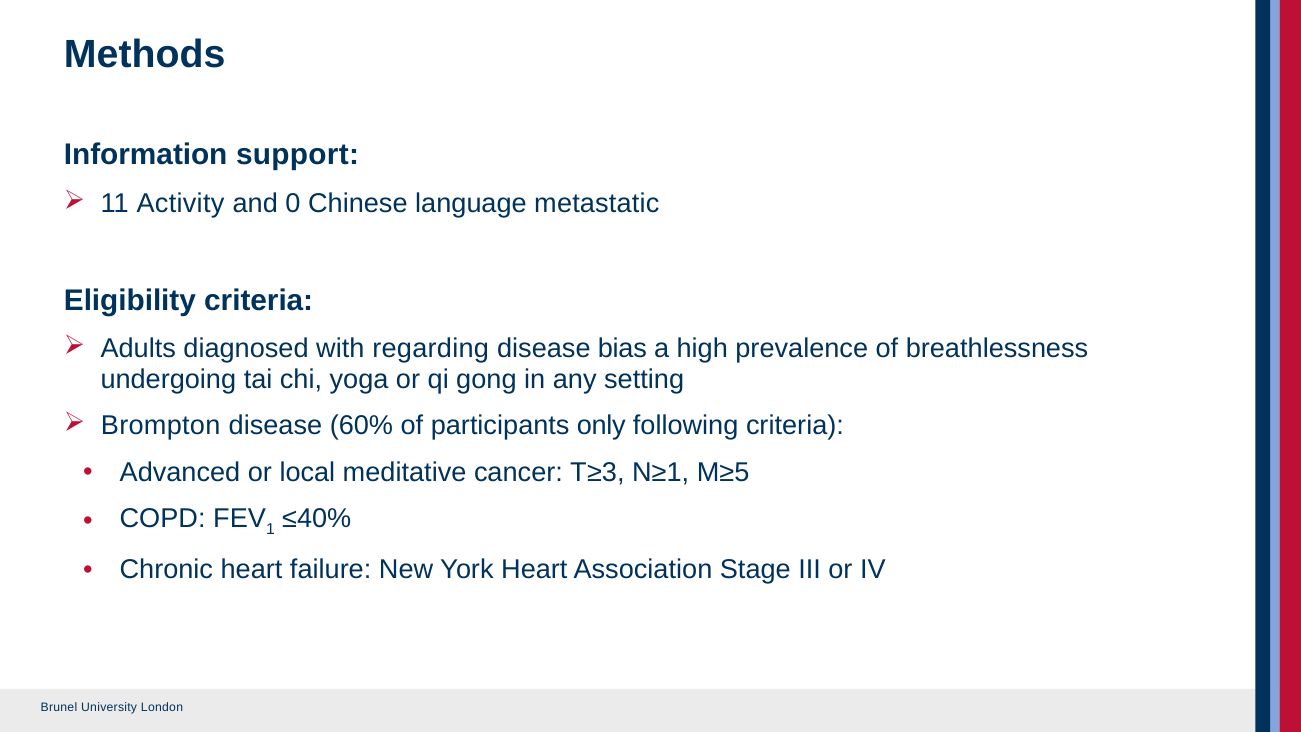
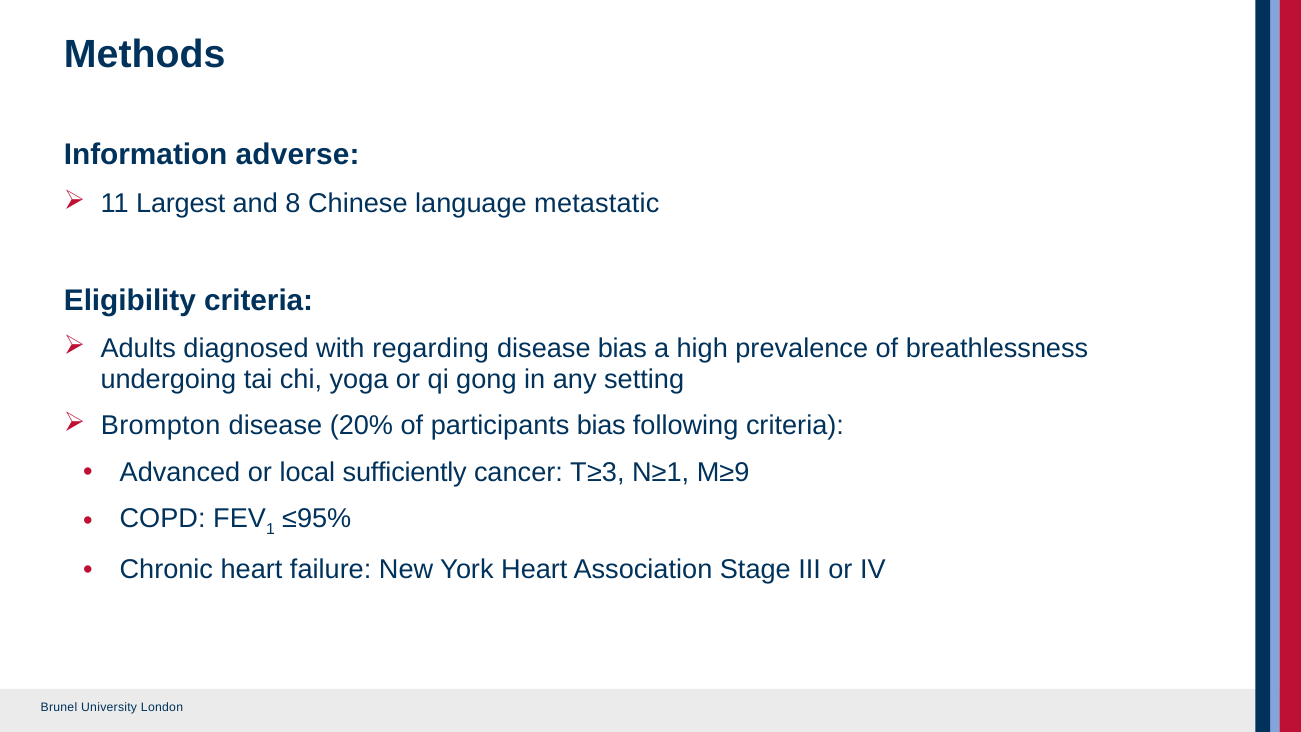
support: support -> adverse
Activity: Activity -> Largest
0: 0 -> 8
60%: 60% -> 20%
participants only: only -> bias
meditative: meditative -> sufficiently
M≥5: M≥5 -> M≥9
≤40%: ≤40% -> ≤95%
